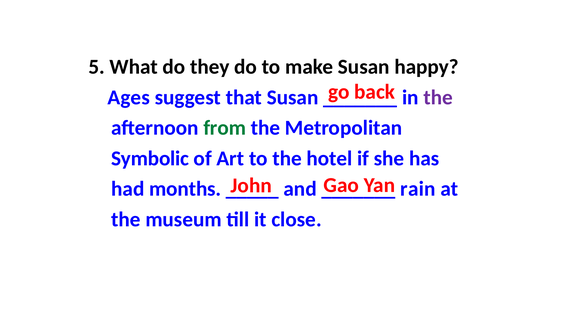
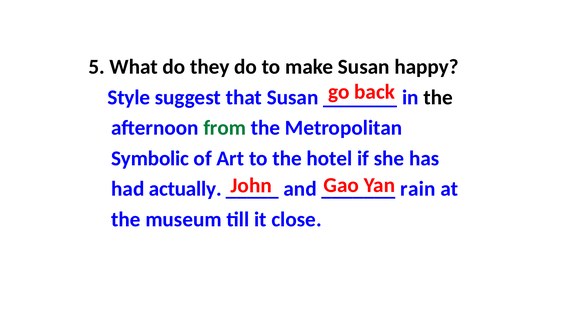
Ages: Ages -> Style
the at (438, 98) colour: purple -> black
months: months -> actually
